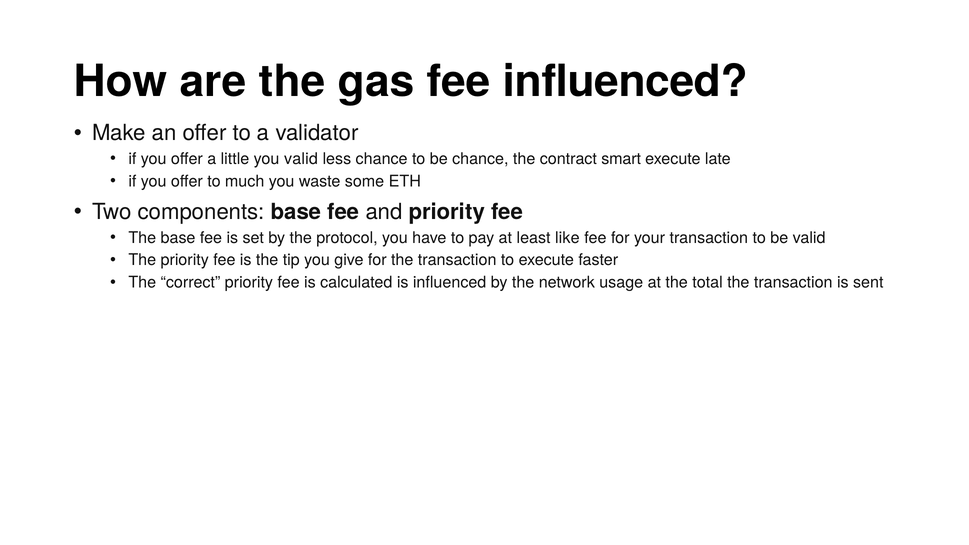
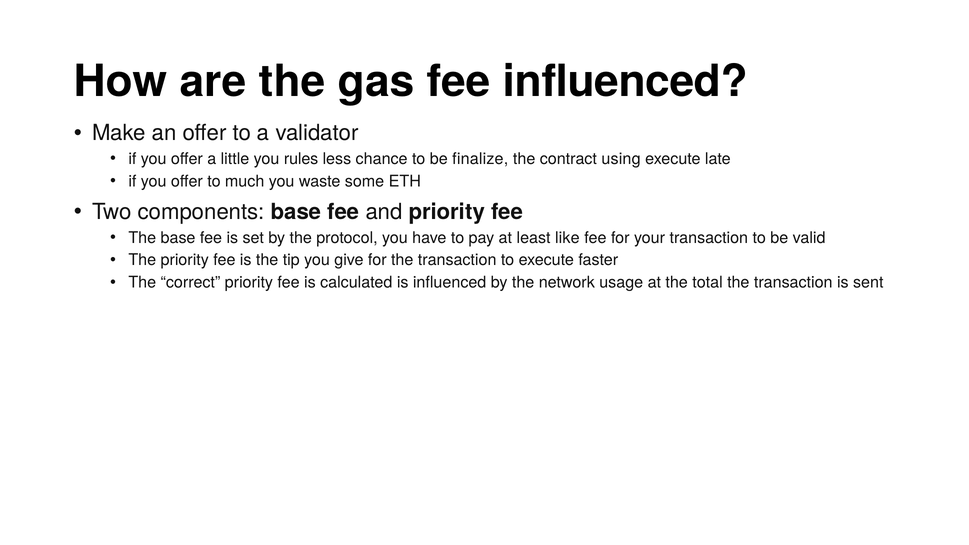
you valid: valid -> rules
be chance: chance -> finalize
smart: smart -> using
